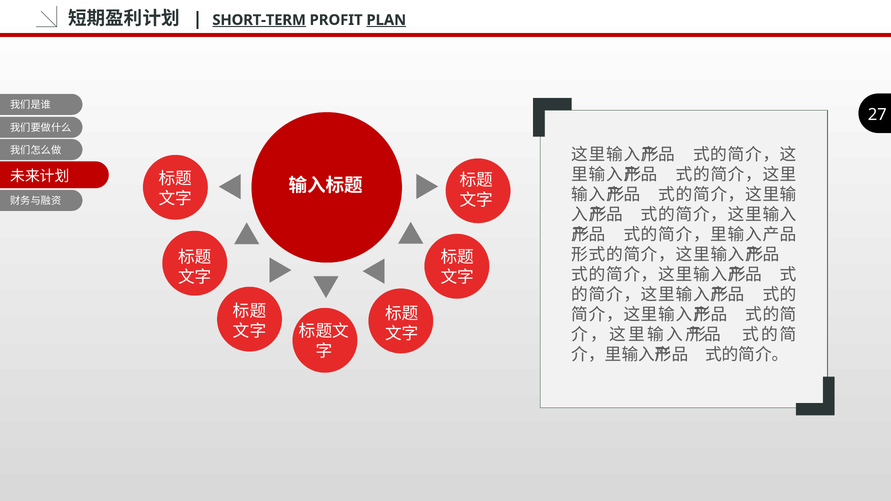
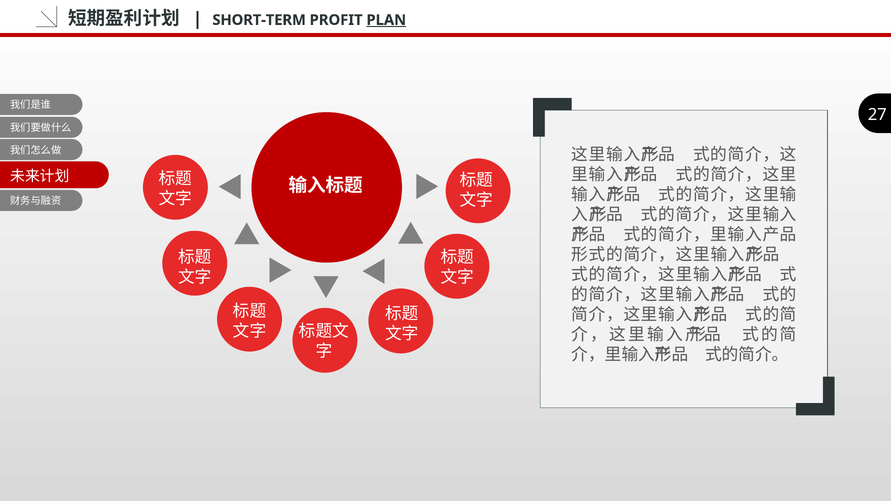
SHORT-TERM underline: present -> none
